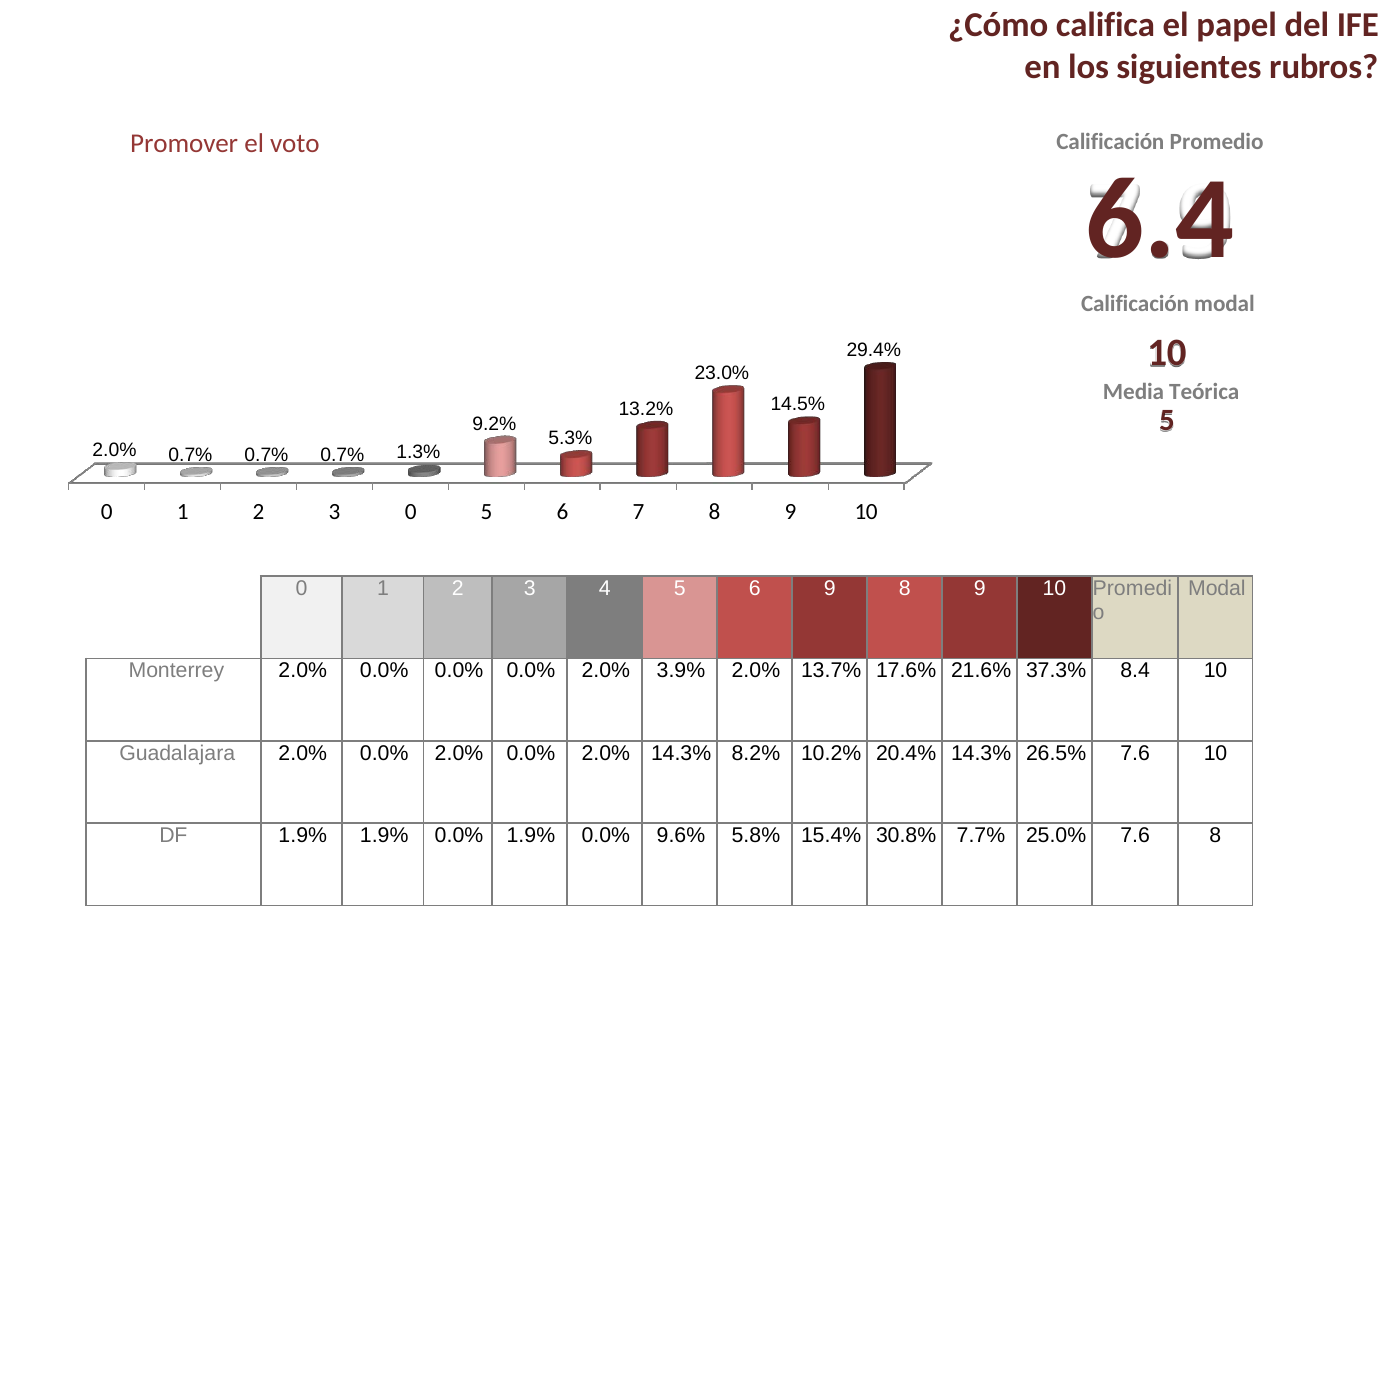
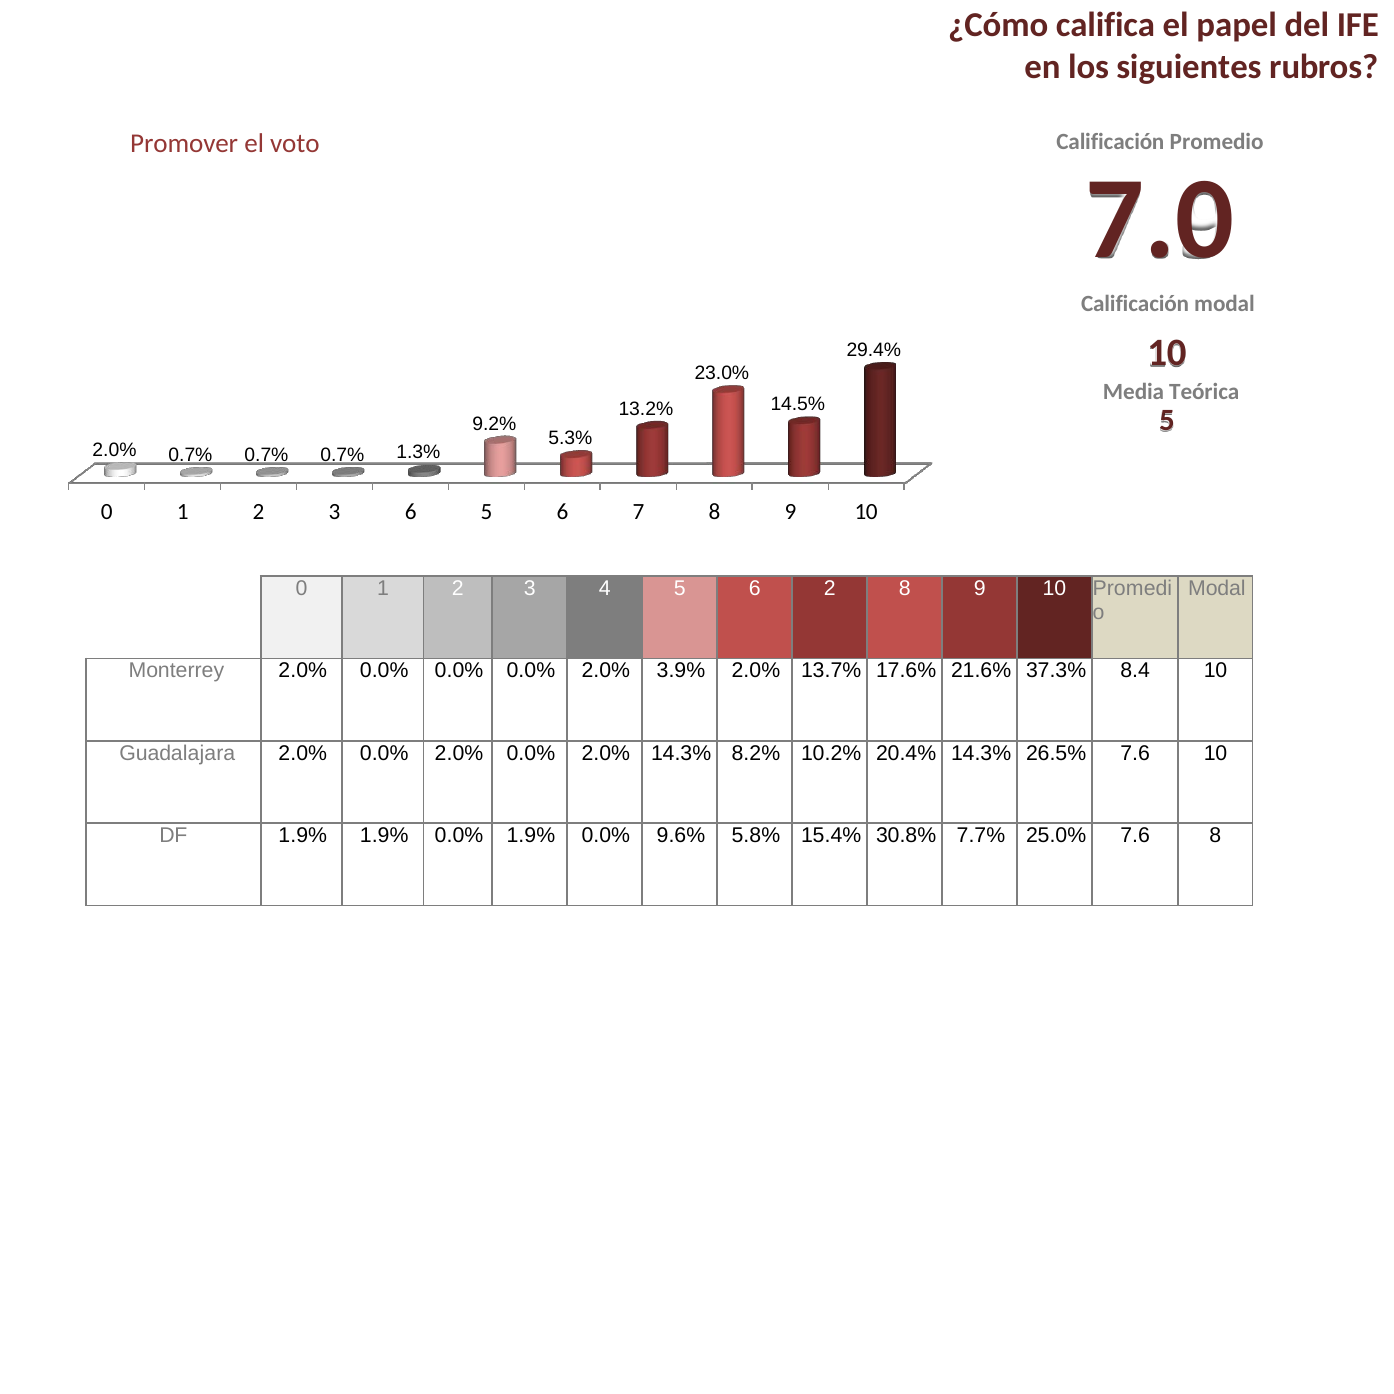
6.4: 6.4 -> 7.0
3 0: 0 -> 6
6 9: 9 -> 2
